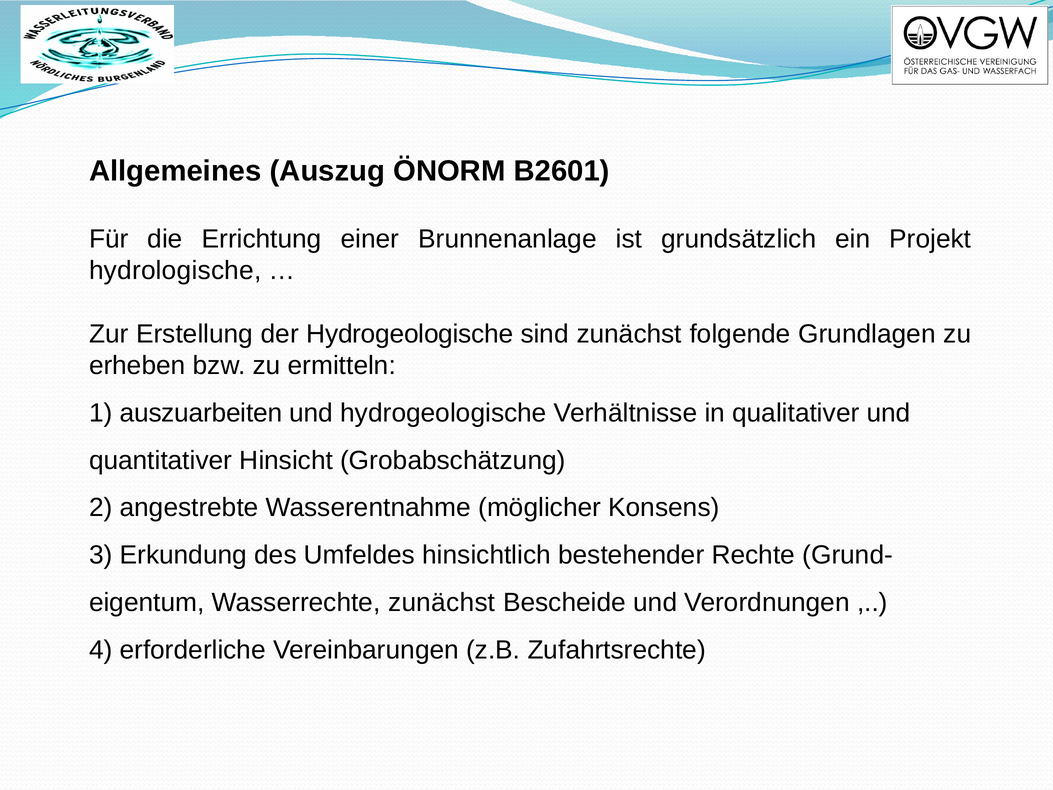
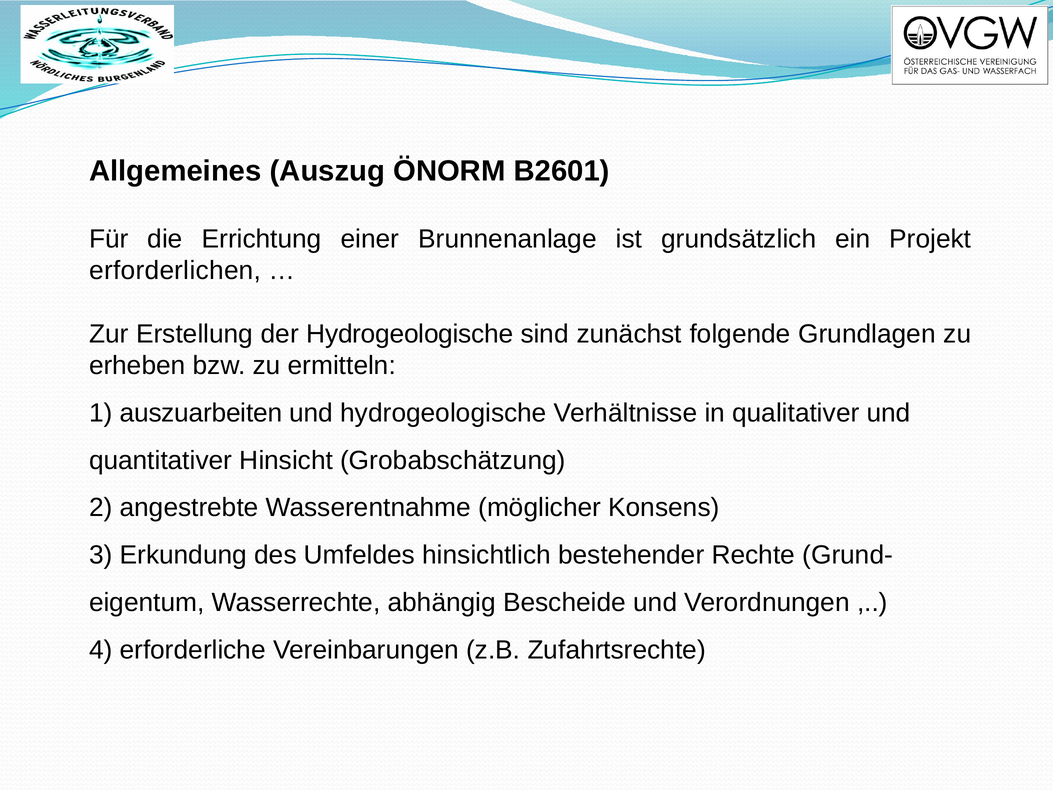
hydrologische: hydrologische -> erforderlichen
Wasserrechte zunächst: zunächst -> abhängig
